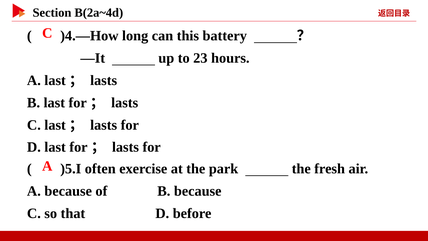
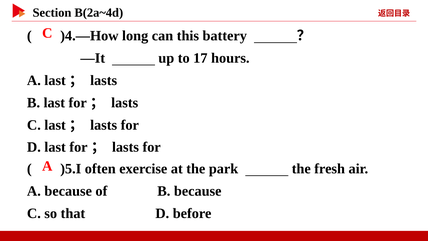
23: 23 -> 17
